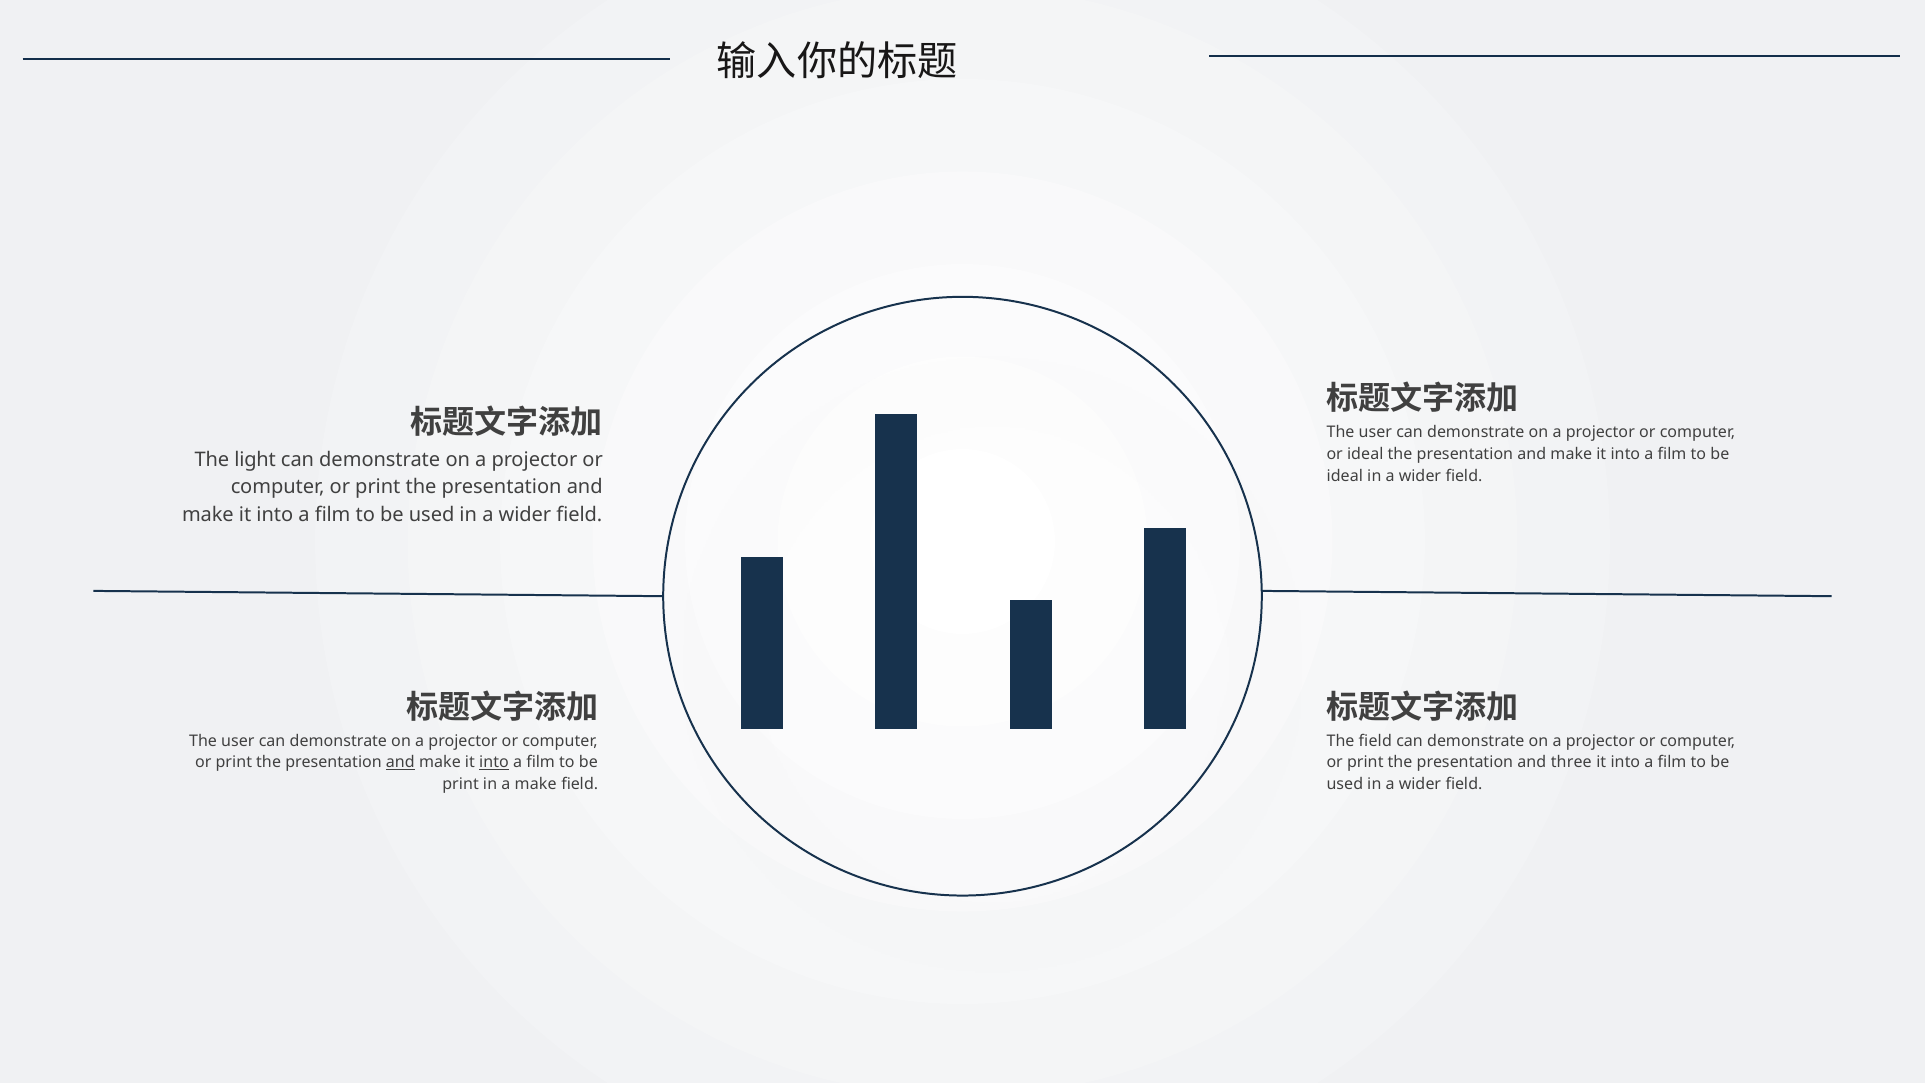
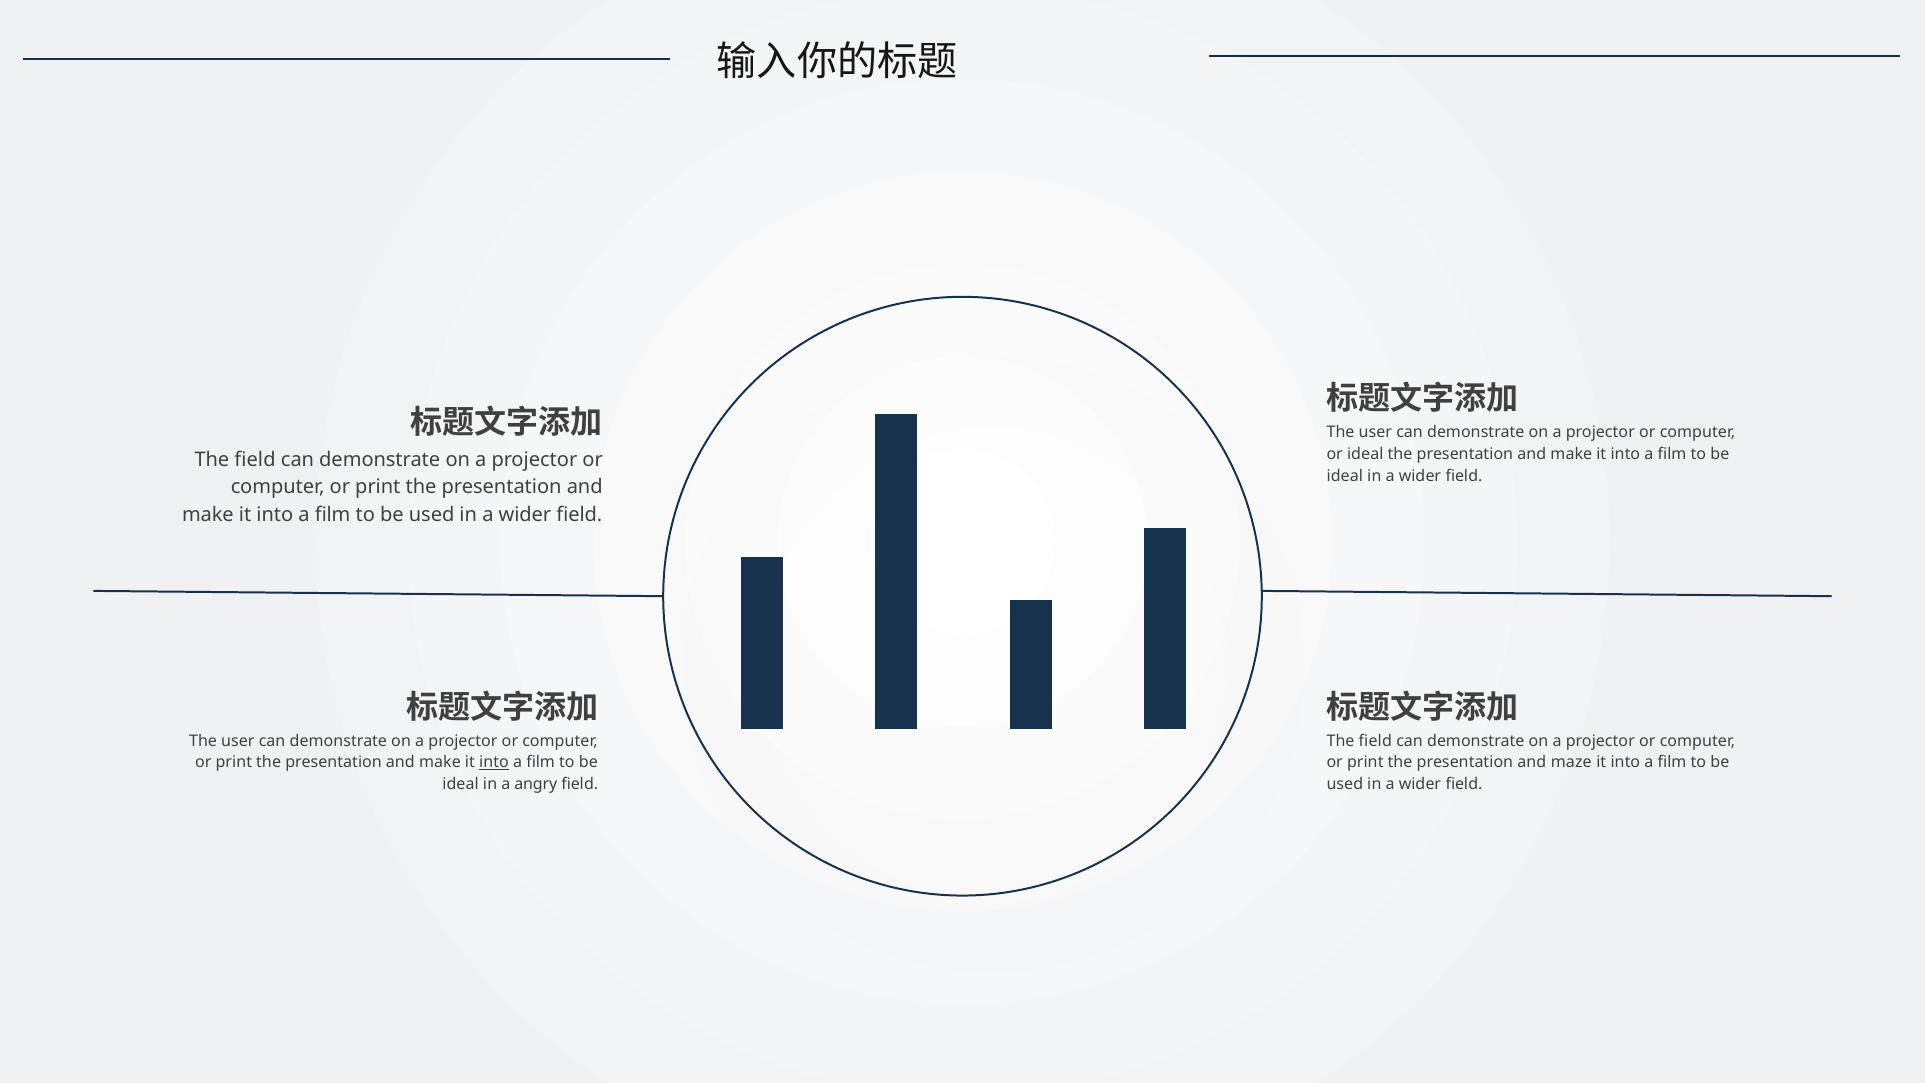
light at (255, 460): light -> field
and at (400, 763) underline: present -> none
three: three -> maze
print at (461, 784): print -> ideal
a make: make -> angry
